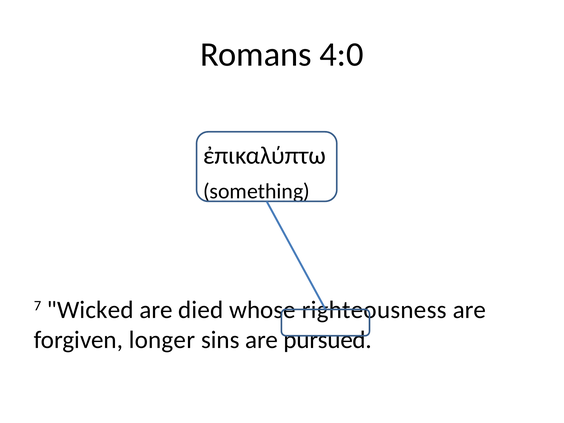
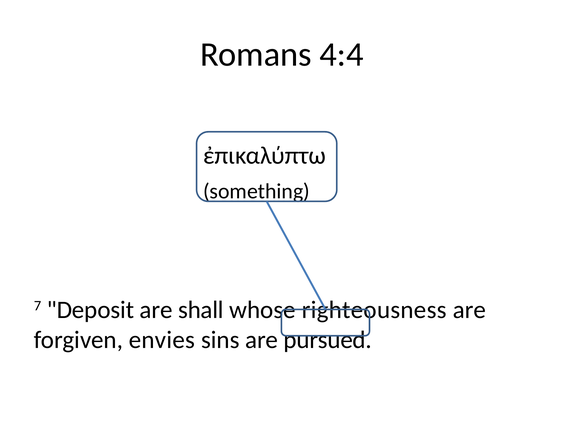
4:0: 4:0 -> 4:4
Wicked: Wicked -> Deposit
died: died -> shall
longer: longer -> envies
